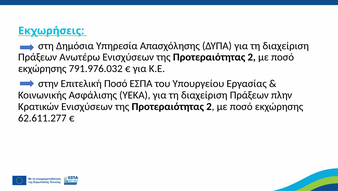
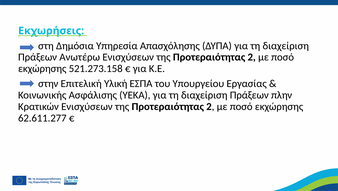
791.976.032: 791.976.032 -> 521.273.158
Επιτελική Ποσό: Ποσό -> Υλική
